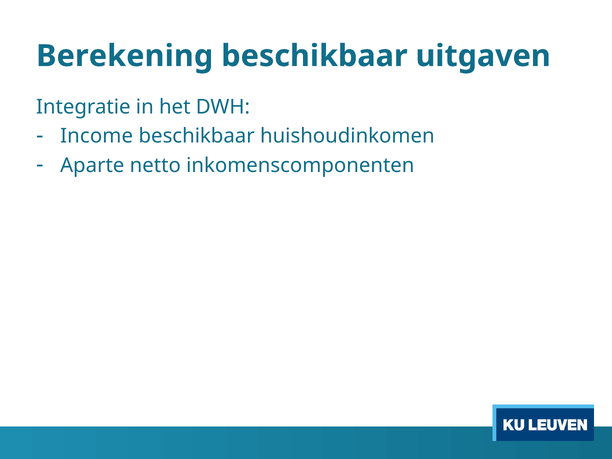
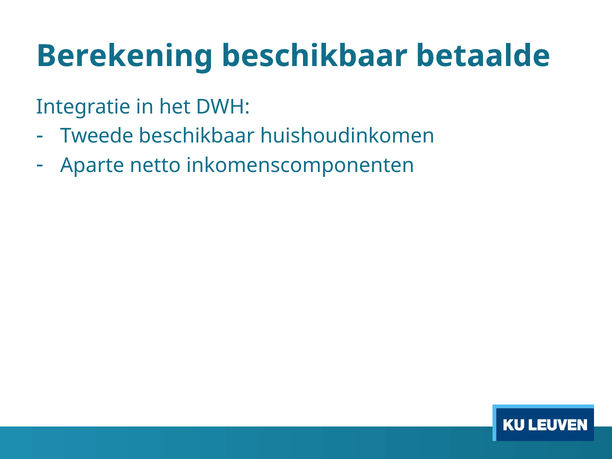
uitgaven: uitgaven -> betaalde
Income: Income -> Tweede
